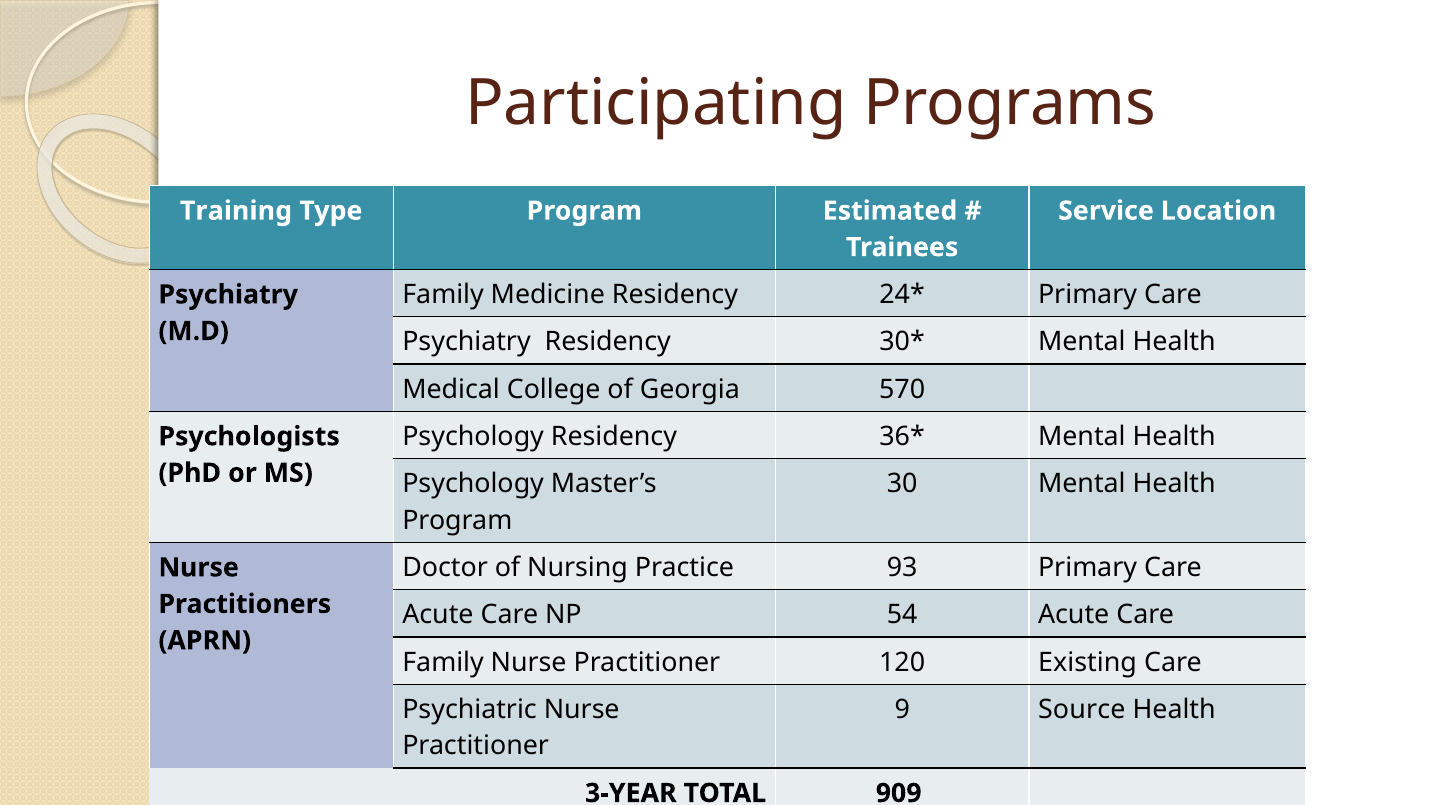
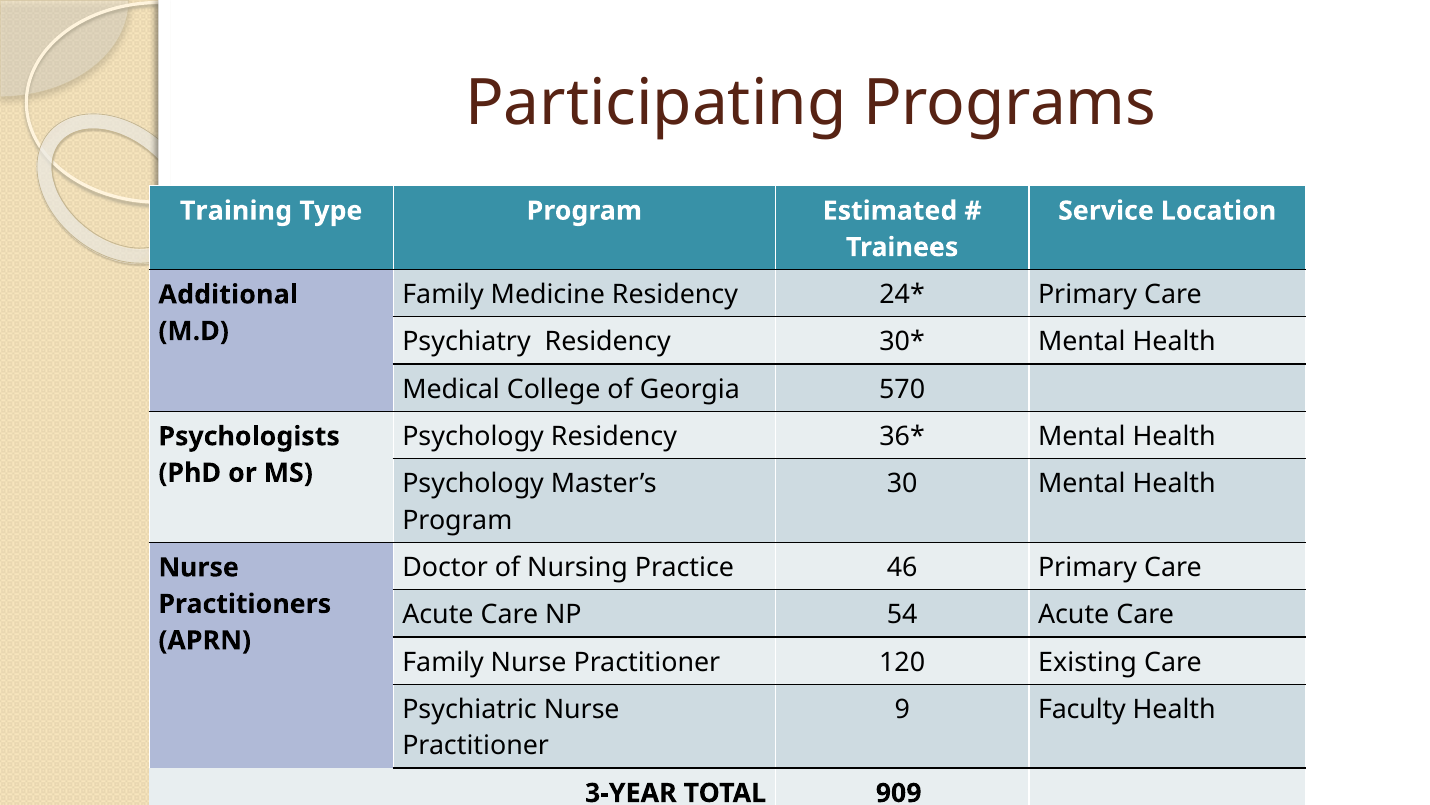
Psychiatry at (228, 294): Psychiatry -> Additional
93: 93 -> 46
Source: Source -> Faculty
